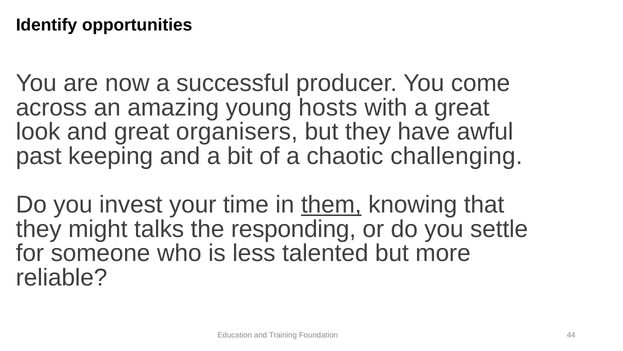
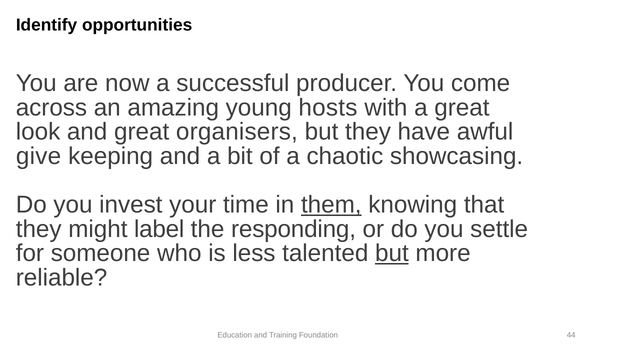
past: past -> give
challenging: challenging -> showcasing
talks: talks -> label
but at (392, 253) underline: none -> present
